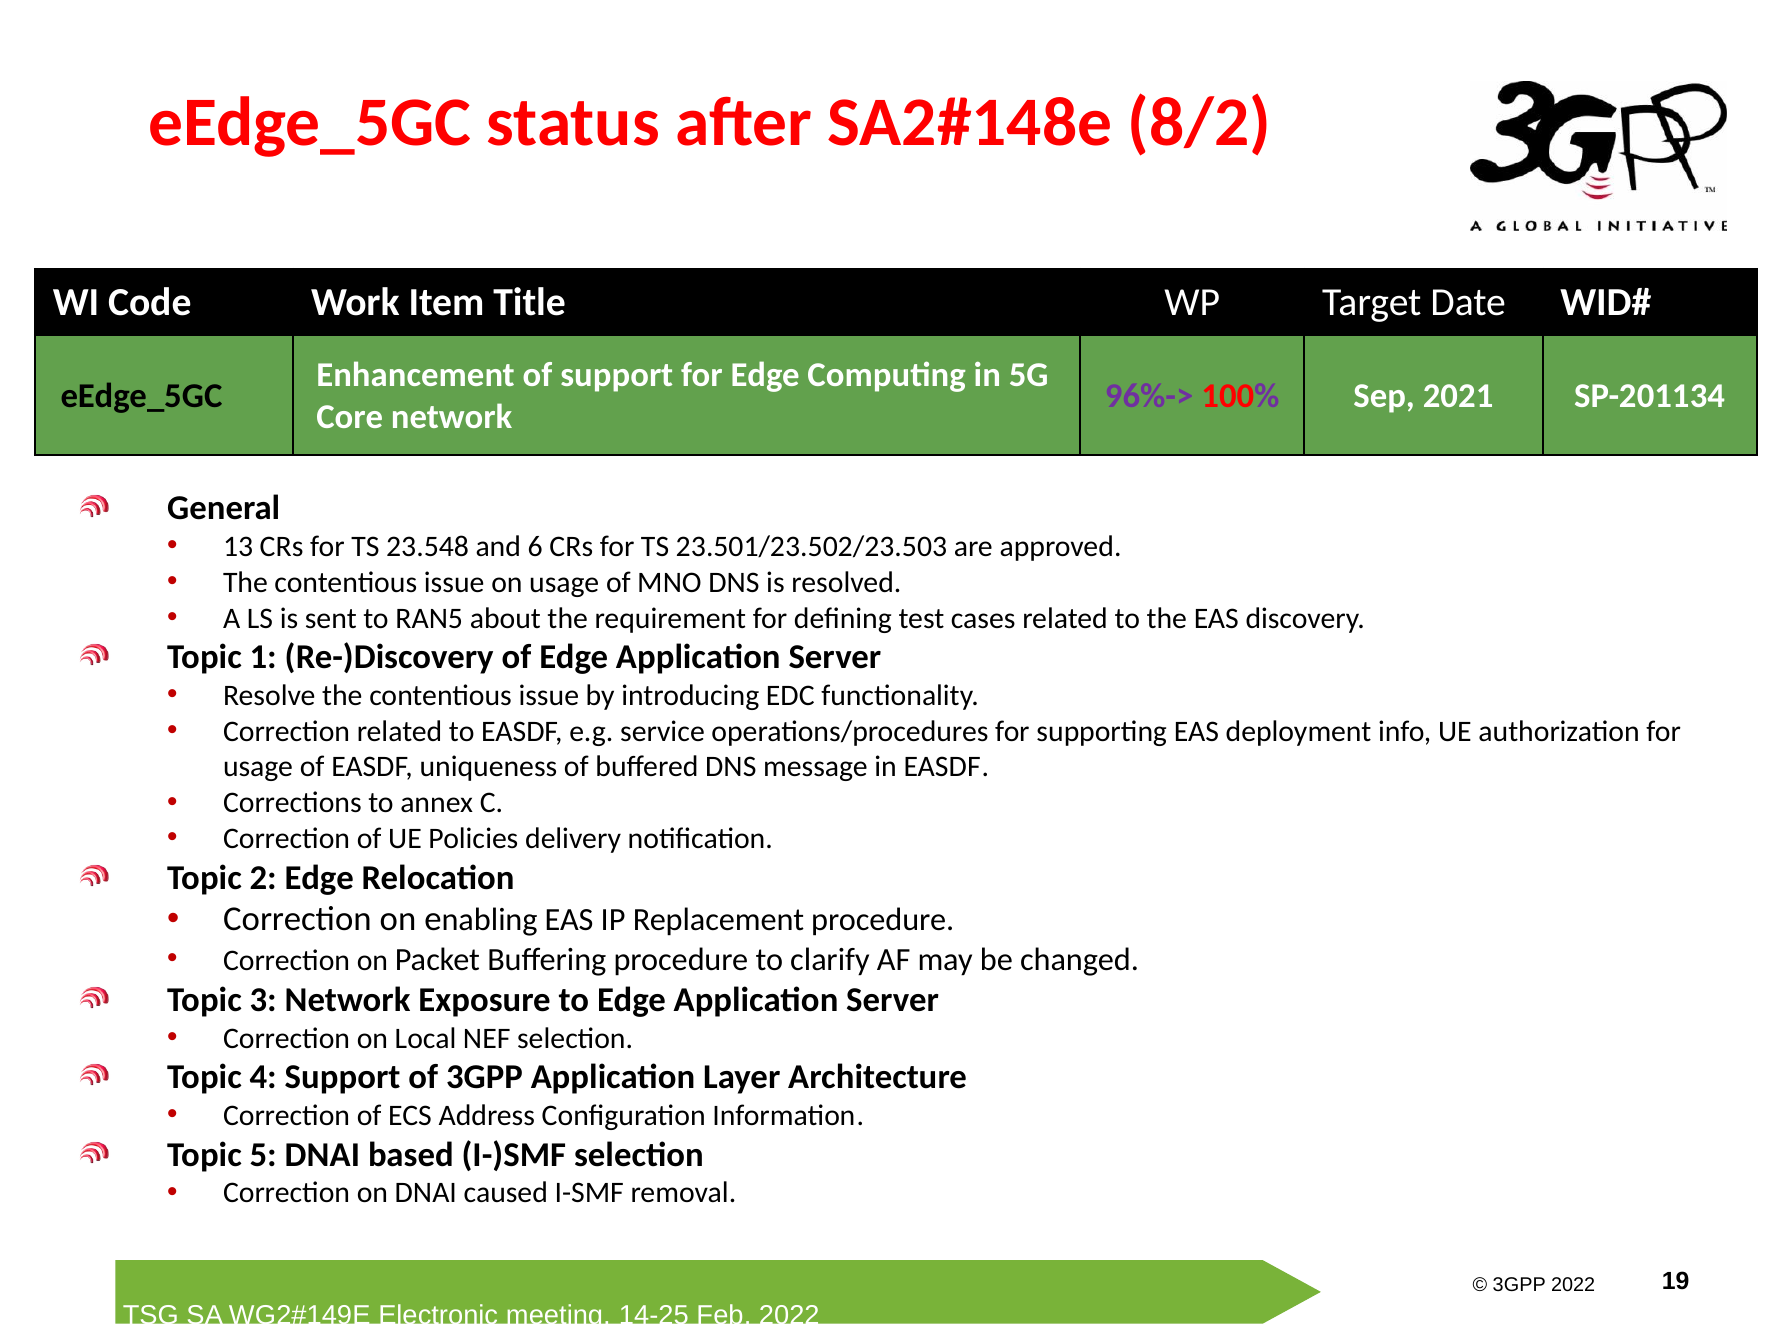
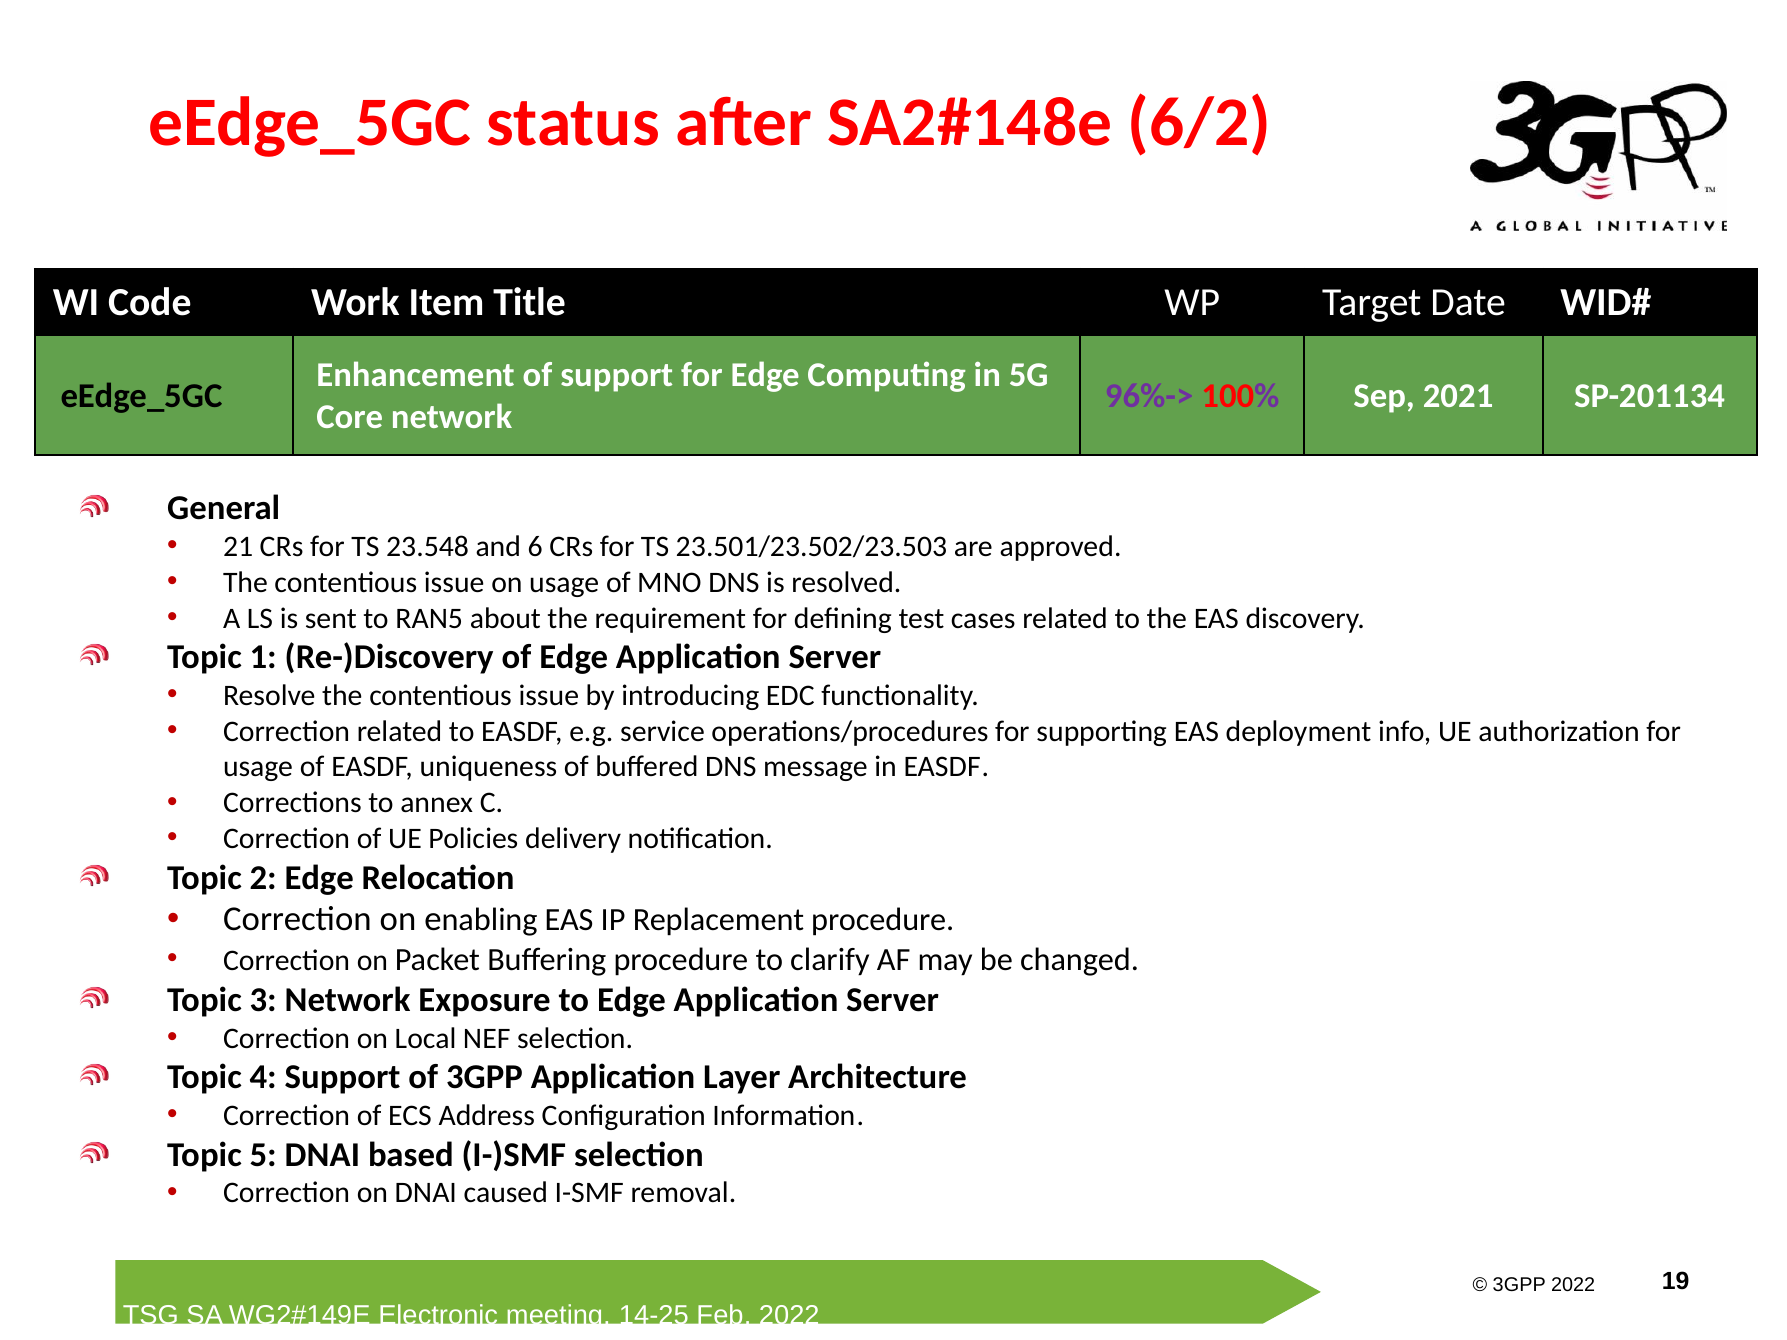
8/2: 8/2 -> 6/2
13: 13 -> 21
